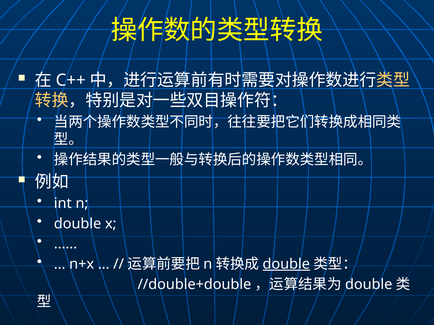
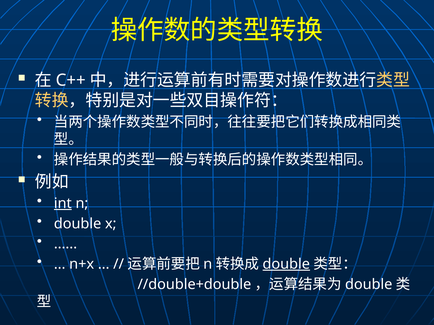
int underline: none -> present
